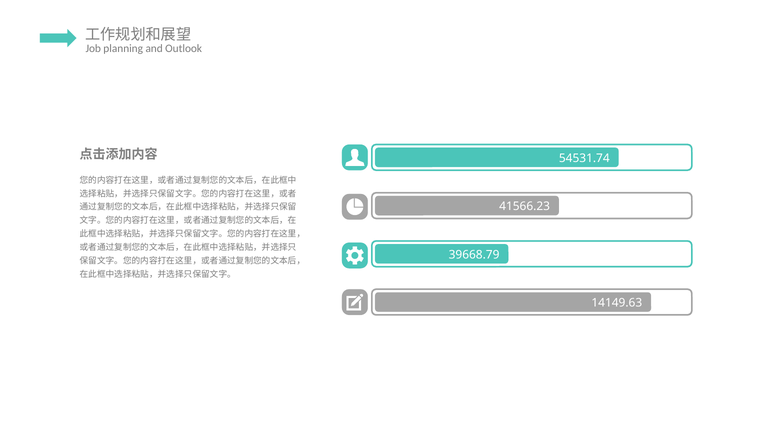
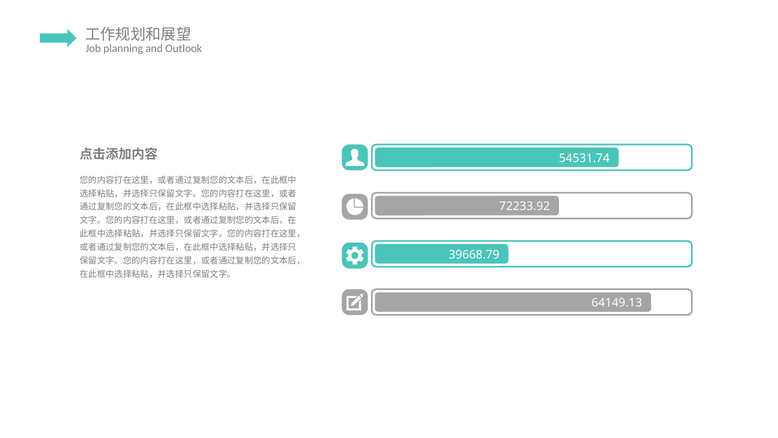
41566.23: 41566.23 -> 72233.92
14149.63: 14149.63 -> 64149.13
